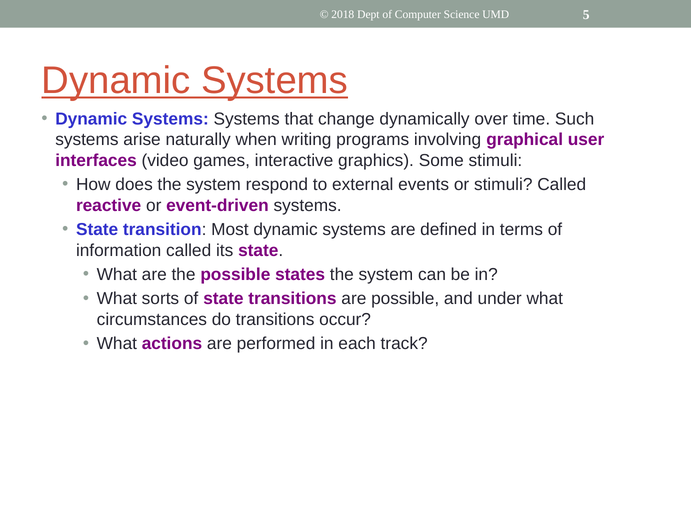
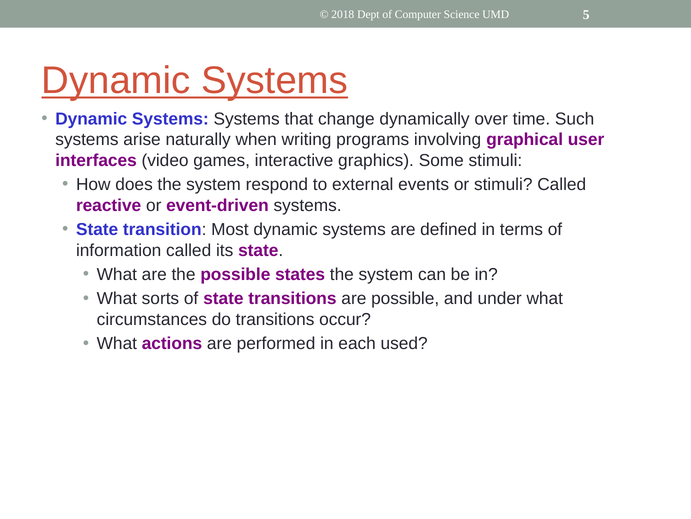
track: track -> used
